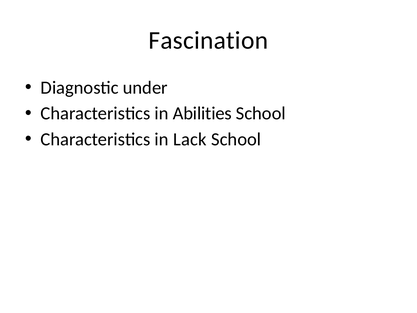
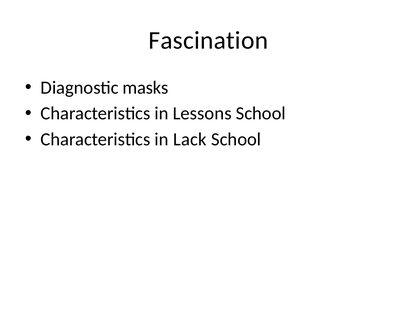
under: under -> masks
Abilities: Abilities -> Lessons
